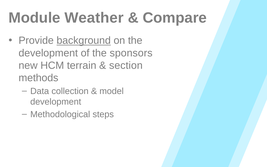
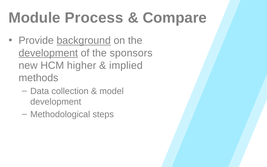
Weather: Weather -> Process
development at (48, 53) underline: none -> present
terrain: terrain -> higher
section: section -> implied
